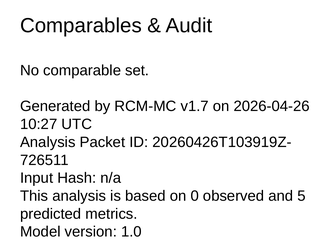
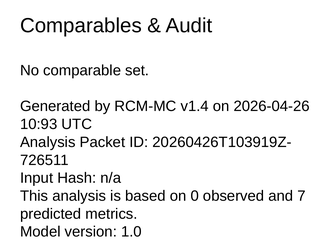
v1.7: v1.7 -> v1.4
10:27: 10:27 -> 10:93
5: 5 -> 7
